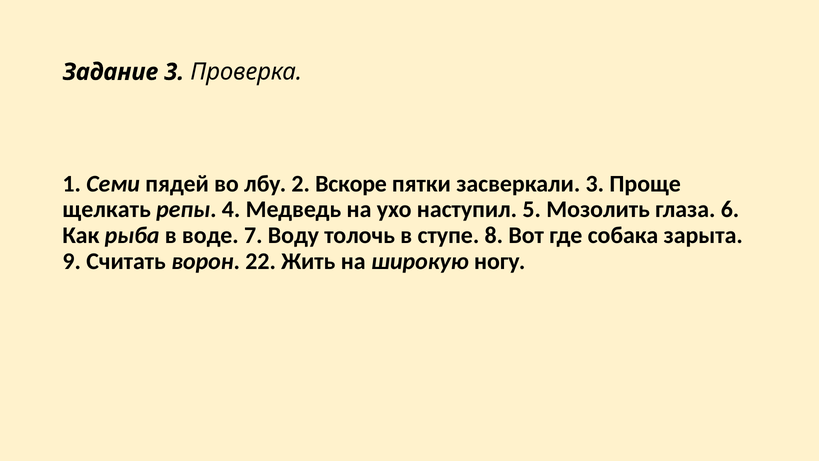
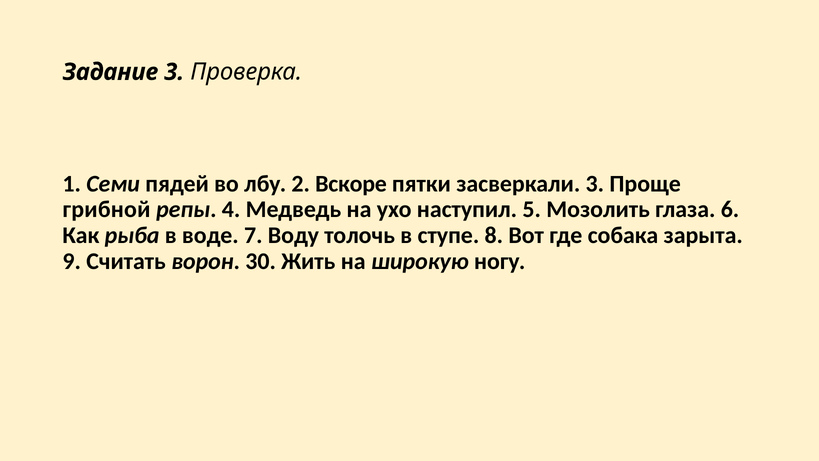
щелкать: щелкать -> грибной
22: 22 -> 30
